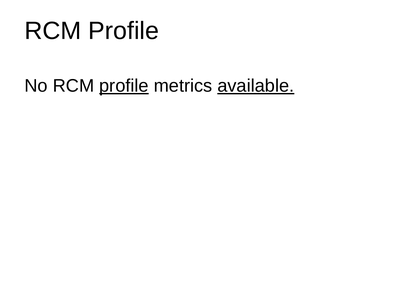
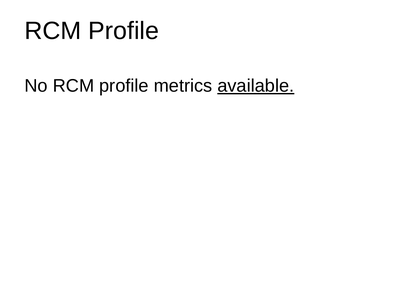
profile at (124, 86) underline: present -> none
